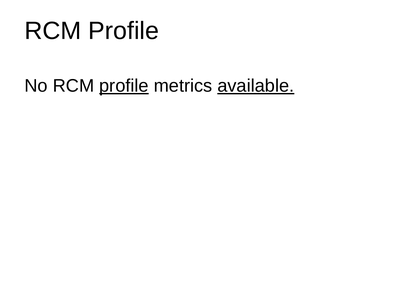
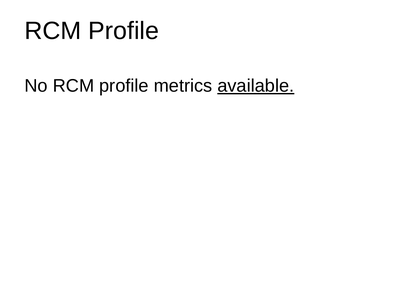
profile at (124, 86) underline: present -> none
